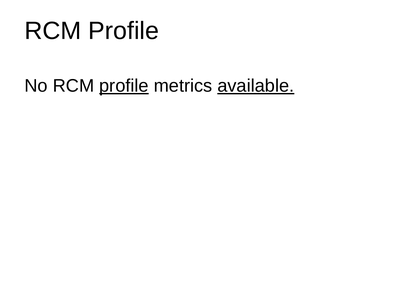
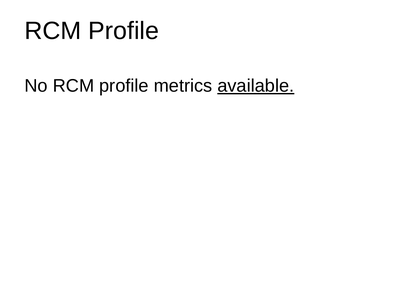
profile at (124, 86) underline: present -> none
